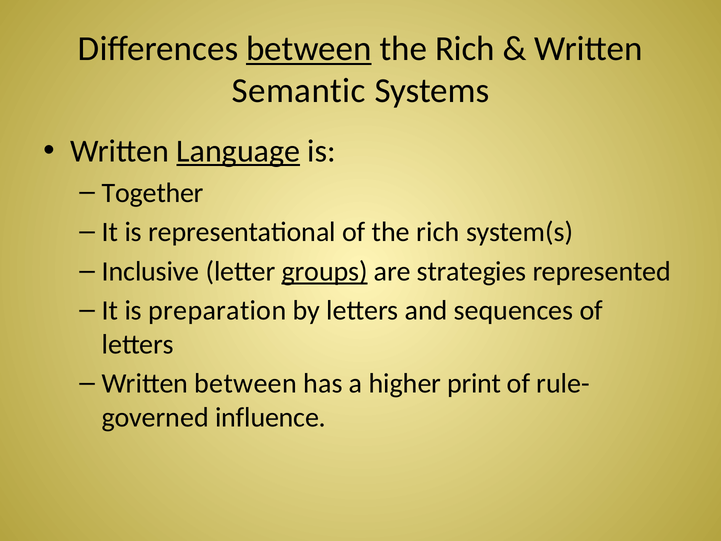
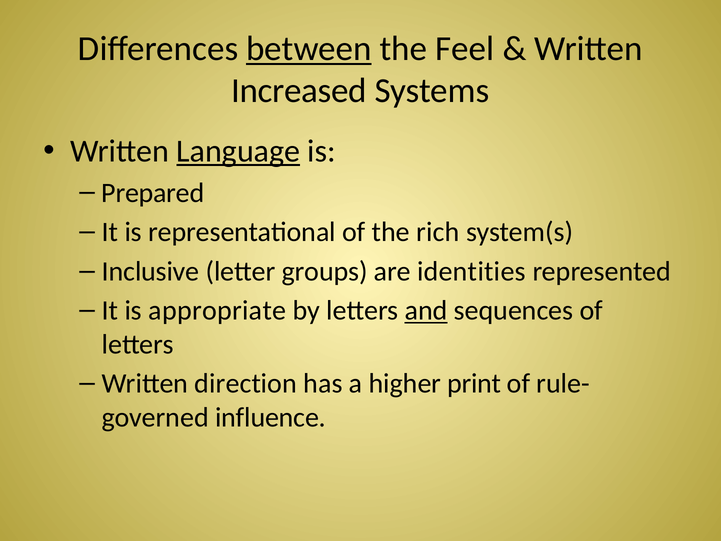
Rich at (465, 49): Rich -> Feel
Semantic: Semantic -> Increased
Together: Together -> Prepared
groups underline: present -> none
strategies: strategies -> identities
preparation: preparation -> appropriate
and underline: none -> present
Written between: between -> direction
